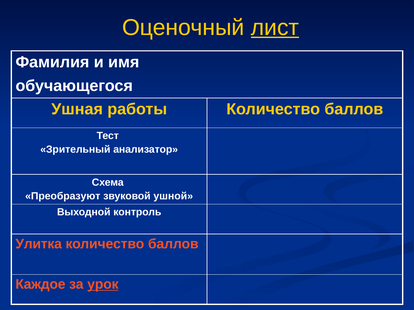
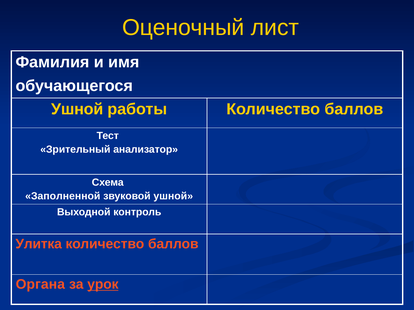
лист underline: present -> none
Ушная at (77, 109): Ушная -> Ушной
Преобразуют: Преобразуют -> Заполненной
Каждое: Каждое -> Органа
